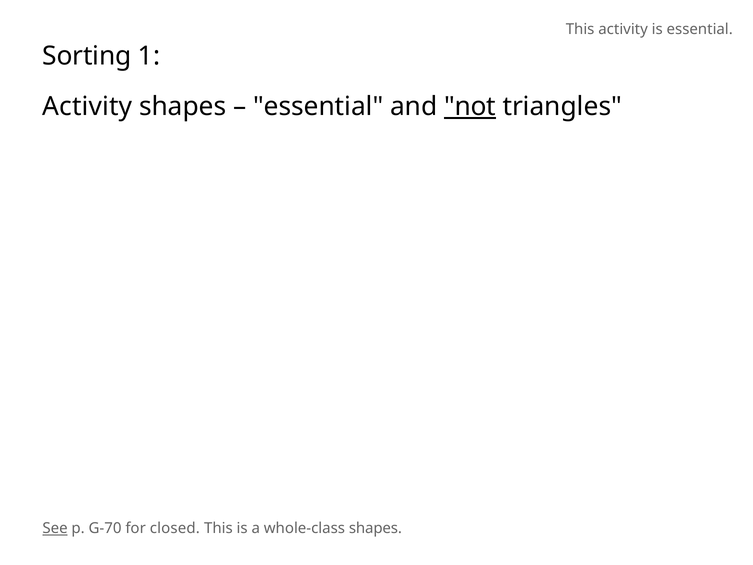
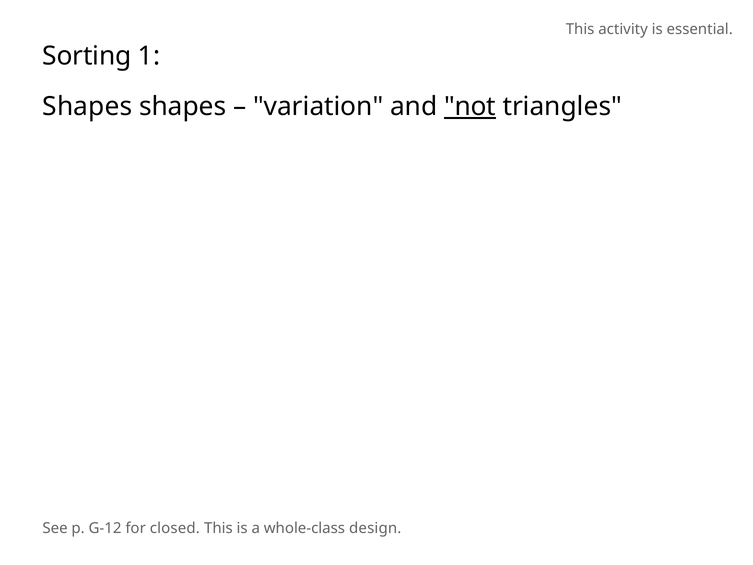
Activity at (87, 107): Activity -> Shapes
essential at (318, 107): essential -> variation
See underline: present -> none
G-70: G-70 -> G-12
whole-class shapes: shapes -> design
